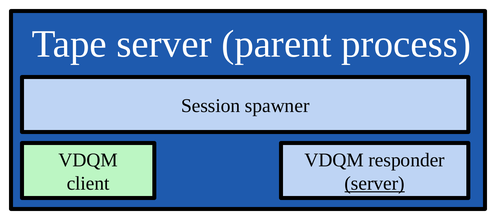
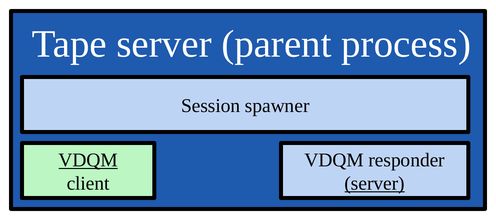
VDQM at (88, 160) underline: none -> present
